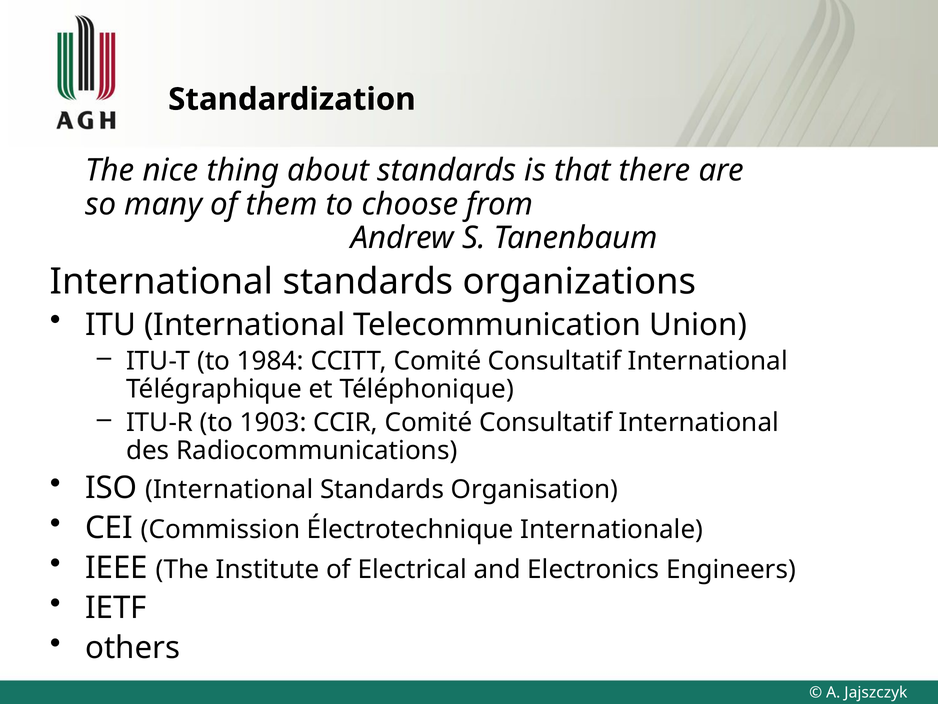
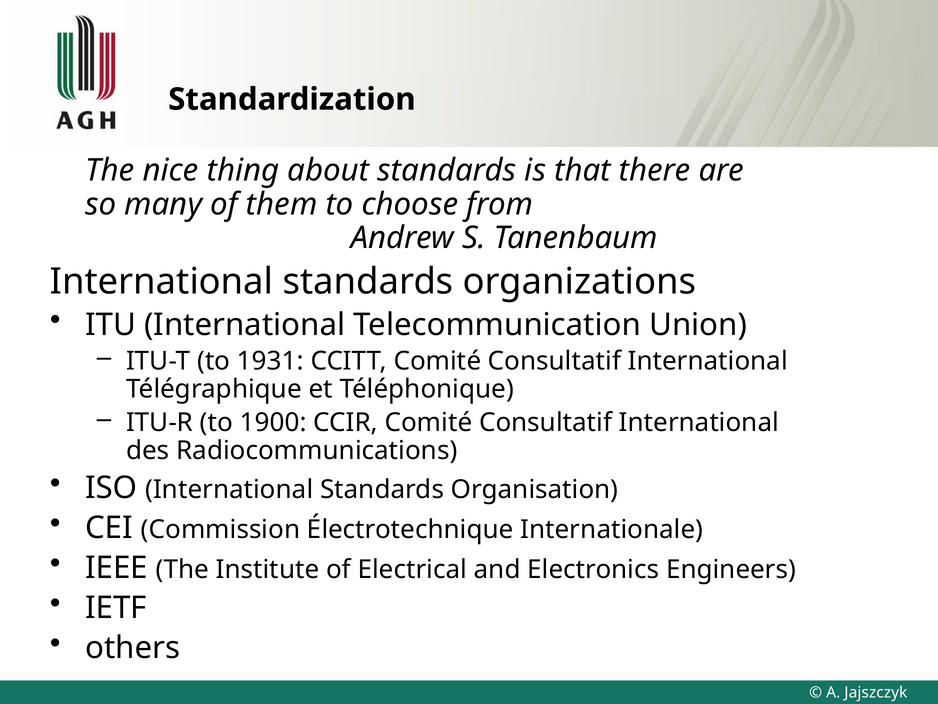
1984: 1984 -> 1931
1903: 1903 -> 1900
